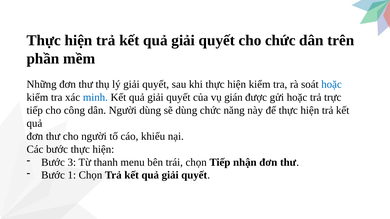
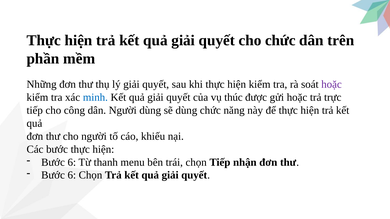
hoặc at (332, 84) colour: blue -> purple
gián: gián -> thúc
3 at (72, 162): 3 -> 6
1 at (72, 175): 1 -> 6
